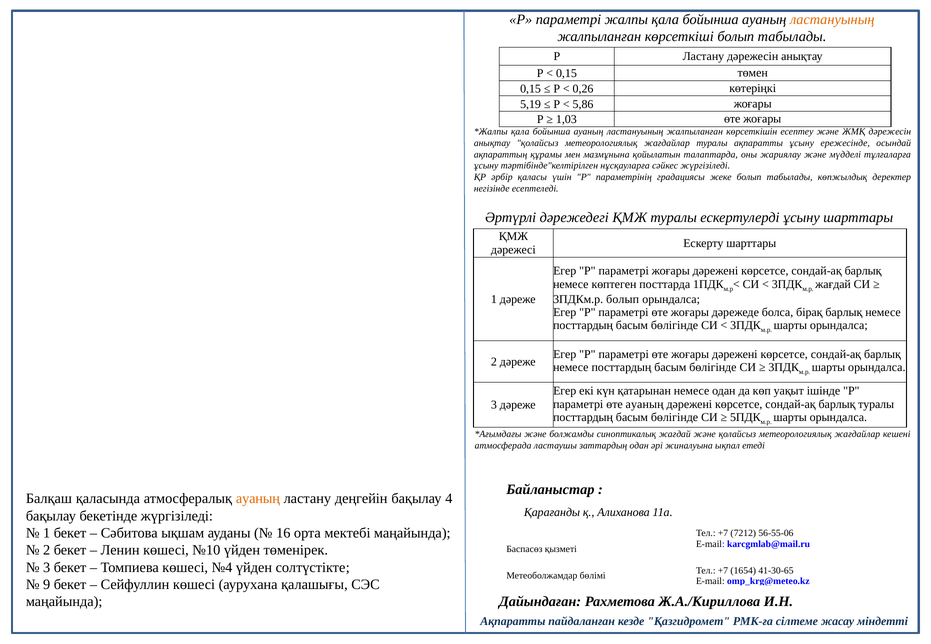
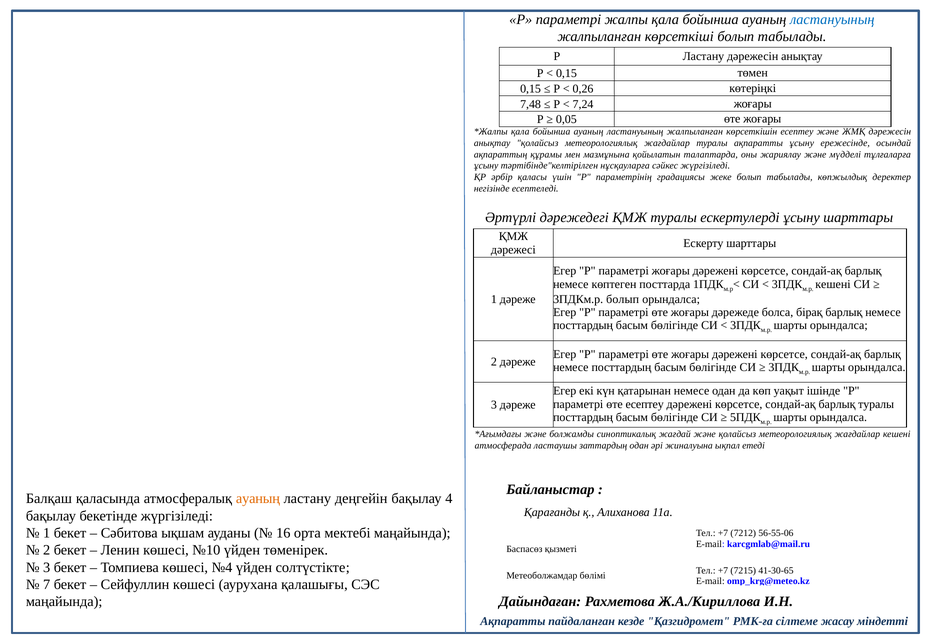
ластануының at (832, 20) colour: orange -> blue
5,19: 5,19 -> 7,48
5,86: 5,86 -> 7,24
1,03: 1,03 -> 0,05
жағдай at (833, 284): жағдай -> кешені
өте ауаның: ауаның -> есептеу
1654: 1654 -> 7215
9: 9 -> 7
